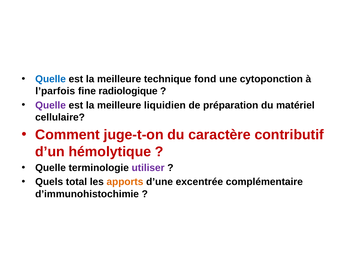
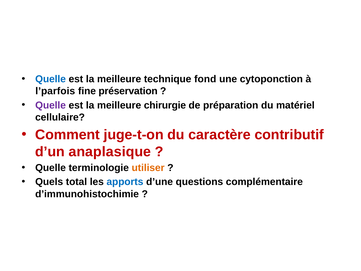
radiologique: radiologique -> préservation
liquidien: liquidien -> chirurgie
hémolytique: hémolytique -> anaplasique
utiliser colour: purple -> orange
apports colour: orange -> blue
excentrée: excentrée -> questions
